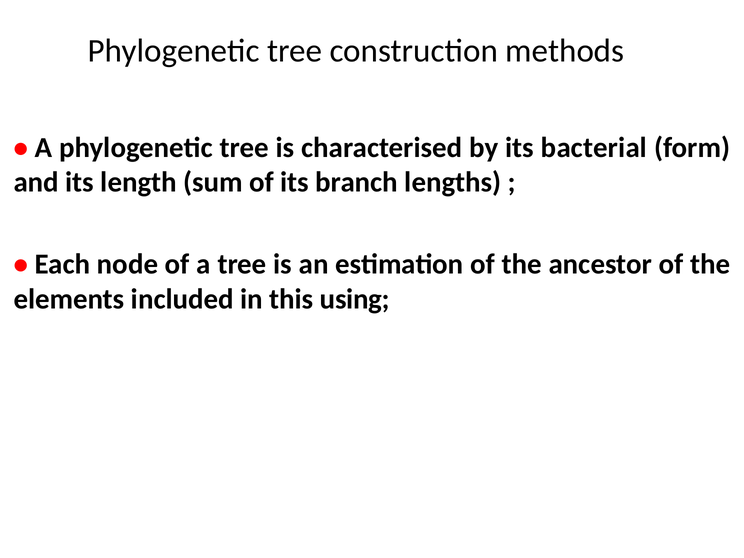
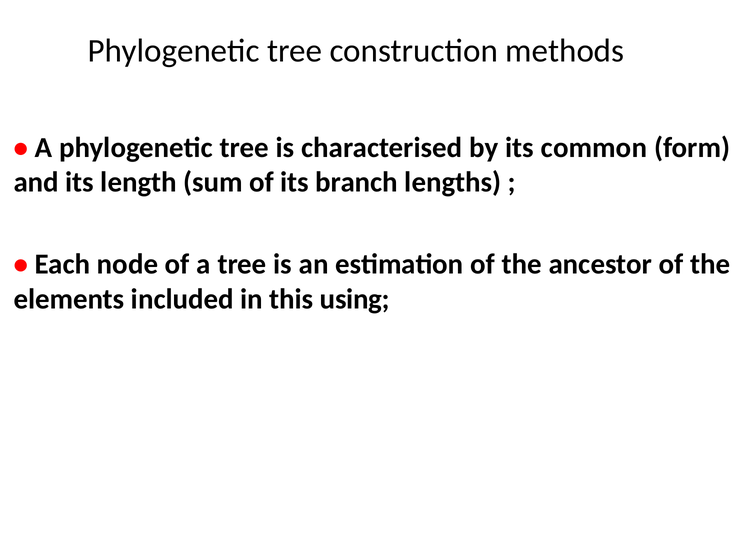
bacterial: bacterial -> common
